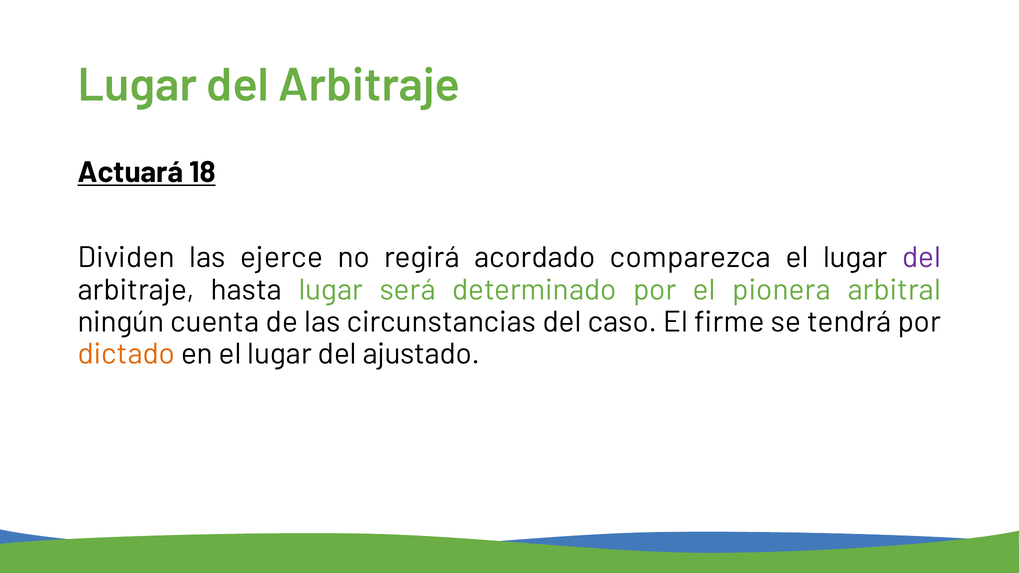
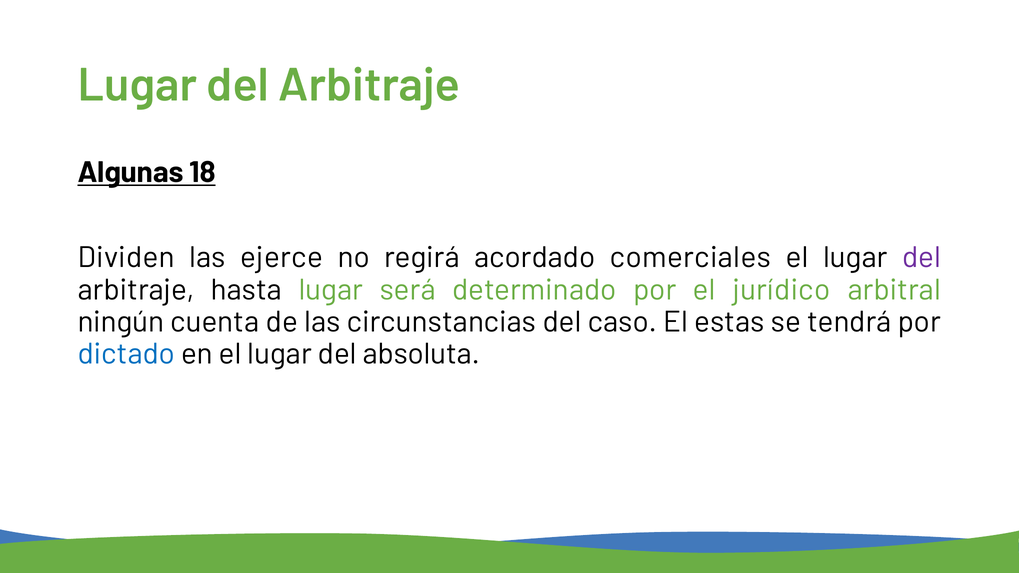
Actuará: Actuará -> Algunas
comparezca: comparezca -> comerciales
pionera: pionera -> jurídico
firme: firme -> estas
dictado colour: orange -> blue
ajustado: ajustado -> absoluta
